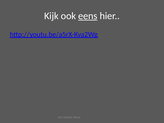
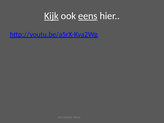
Kijk underline: none -> present
